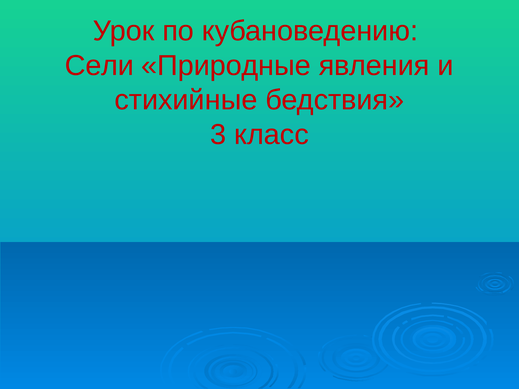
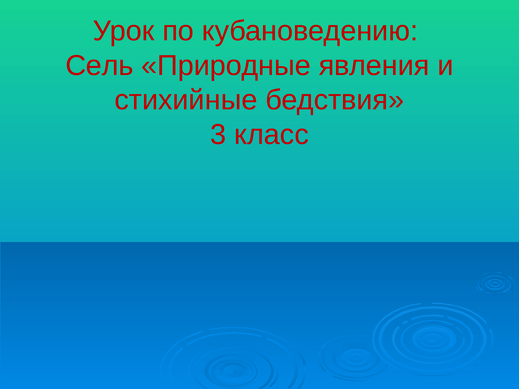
Сели: Сели -> Сель
